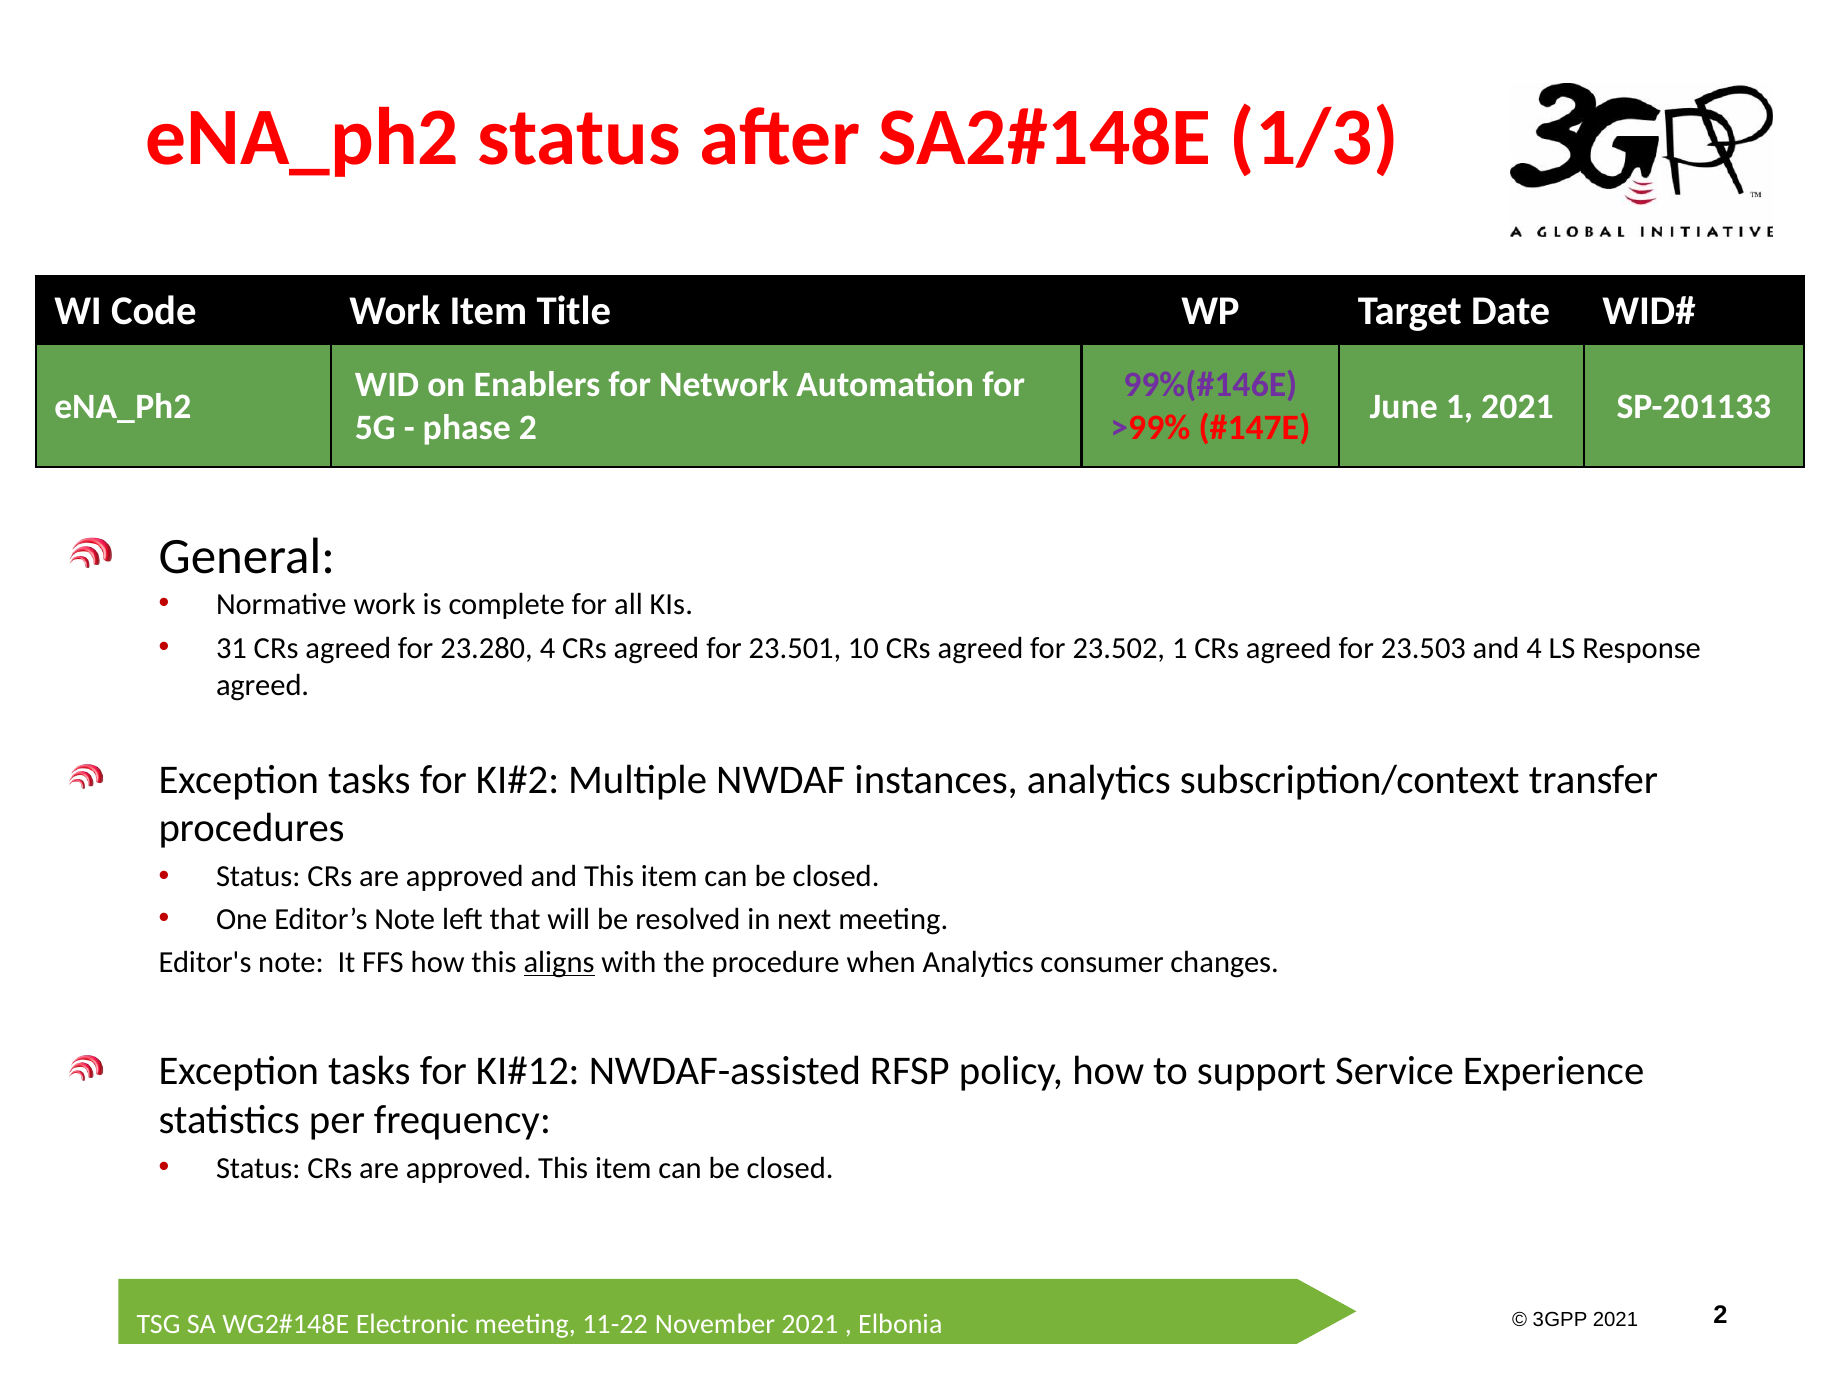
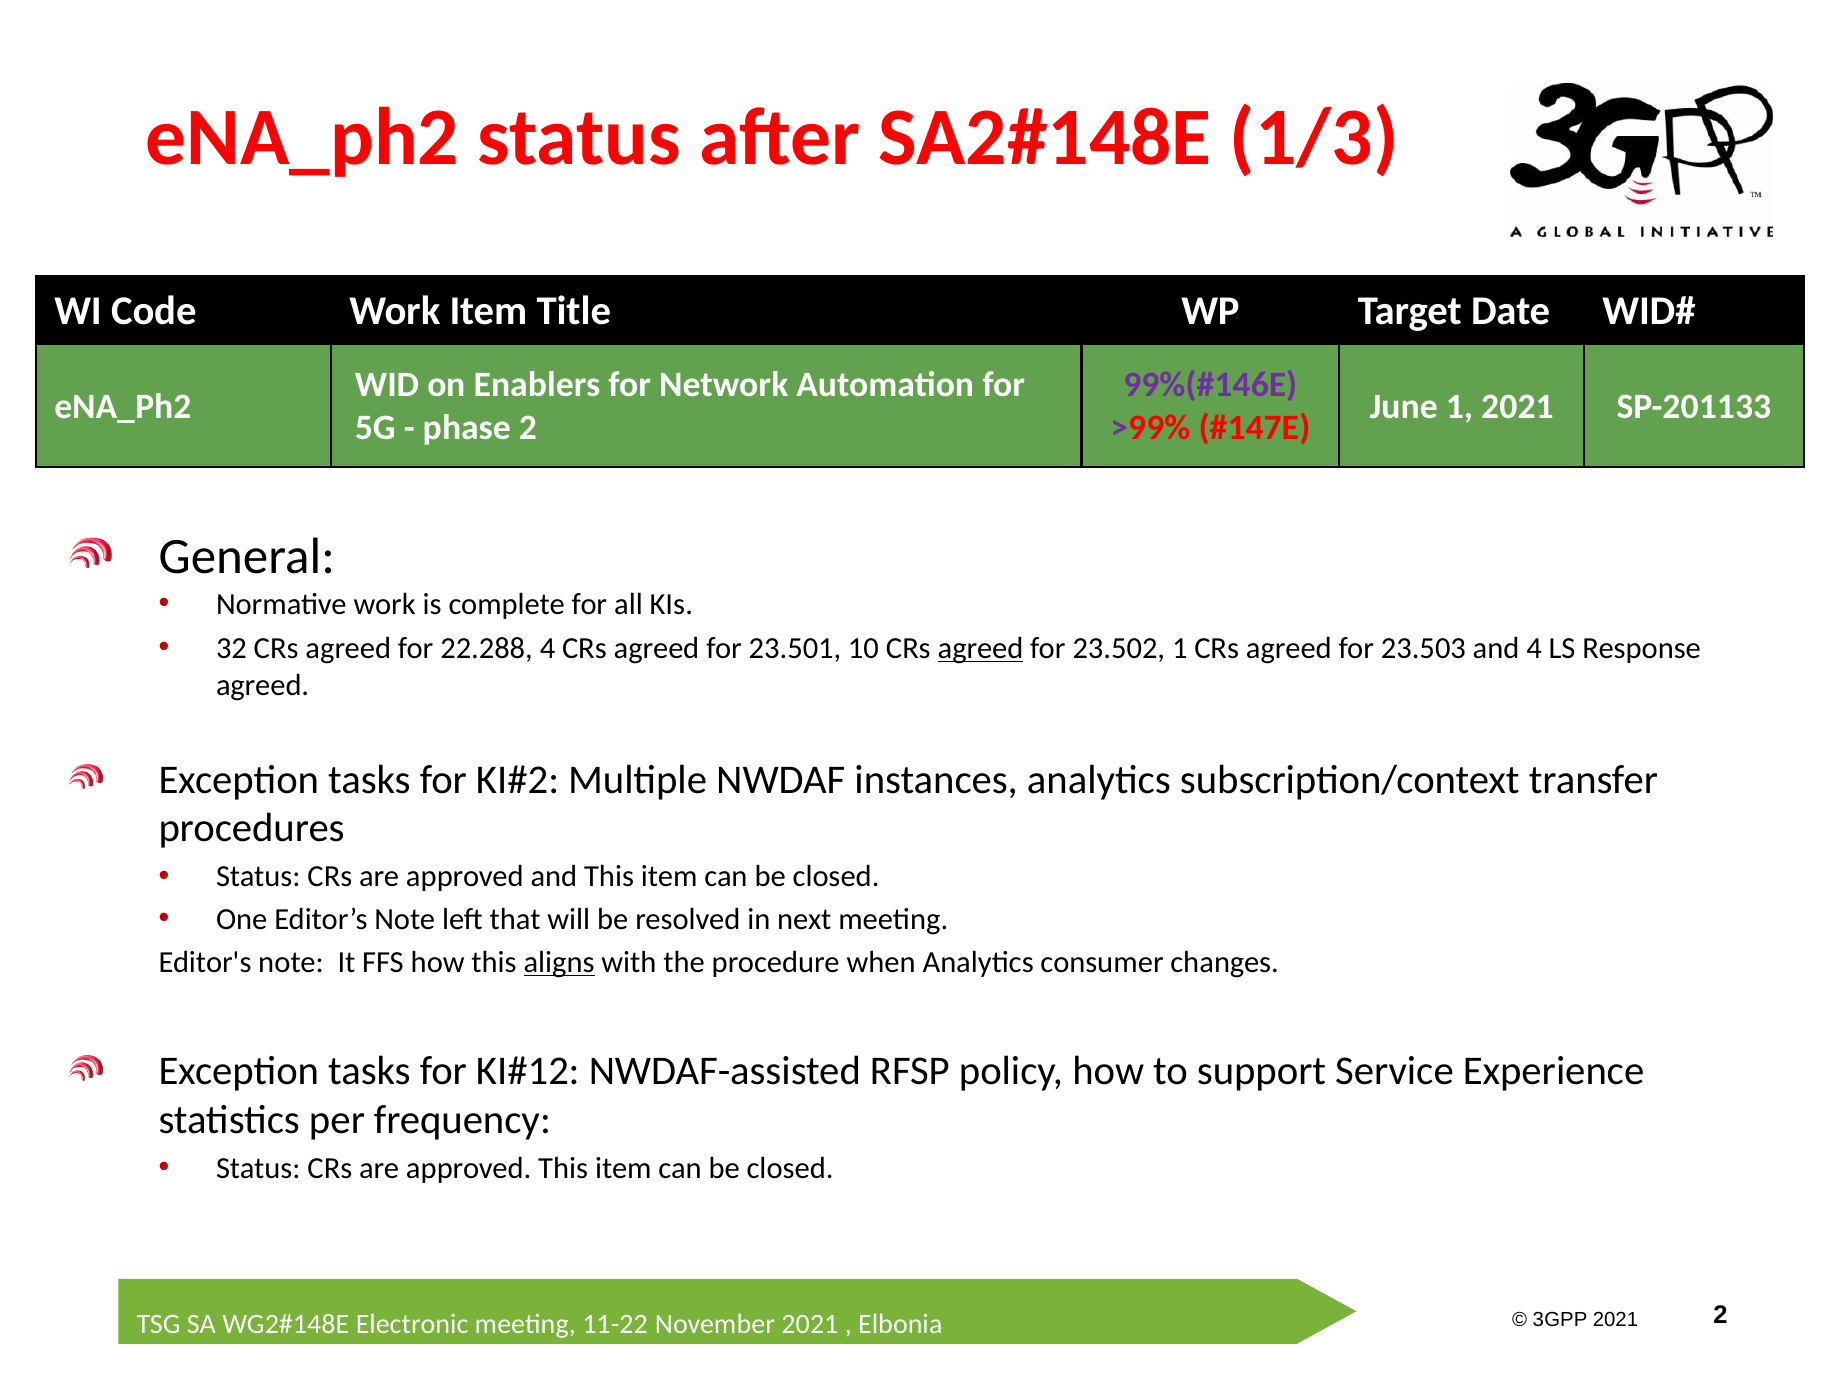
31: 31 -> 32
23.280: 23.280 -> 22.288
agreed at (981, 648) underline: none -> present
